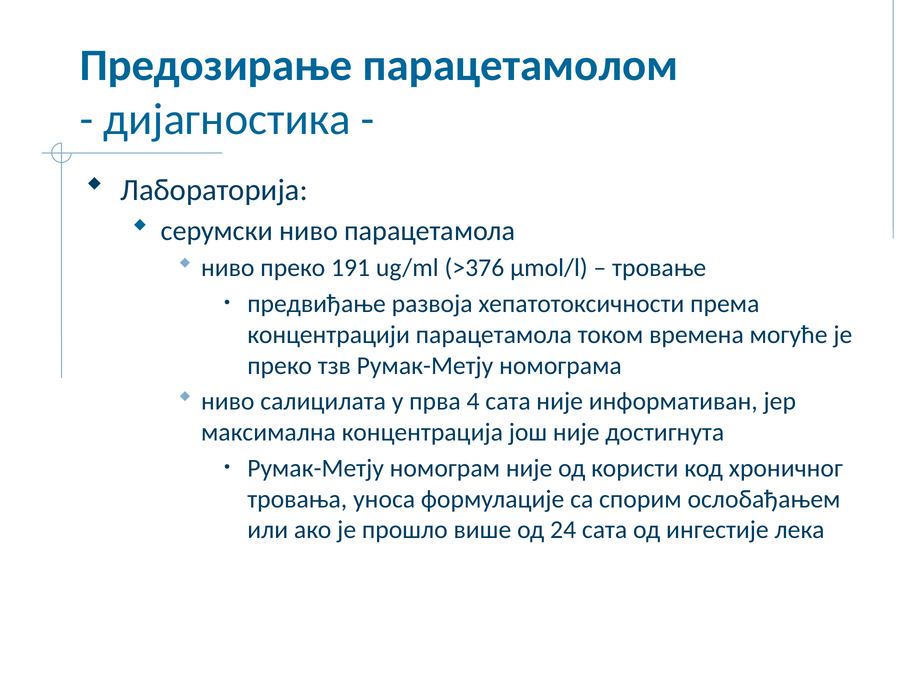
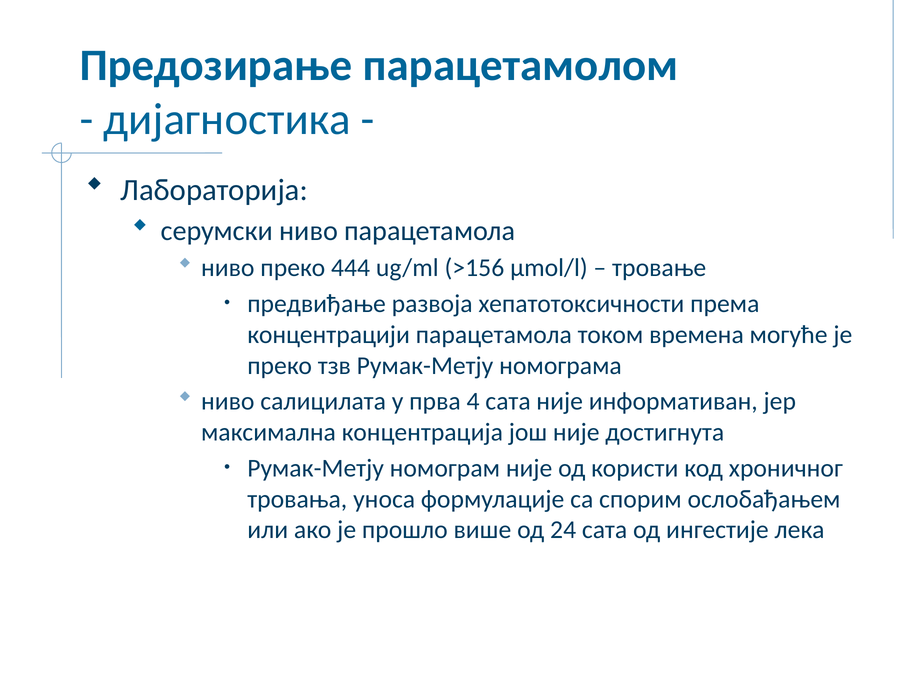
191: 191 -> 444
>376: >376 -> >156
